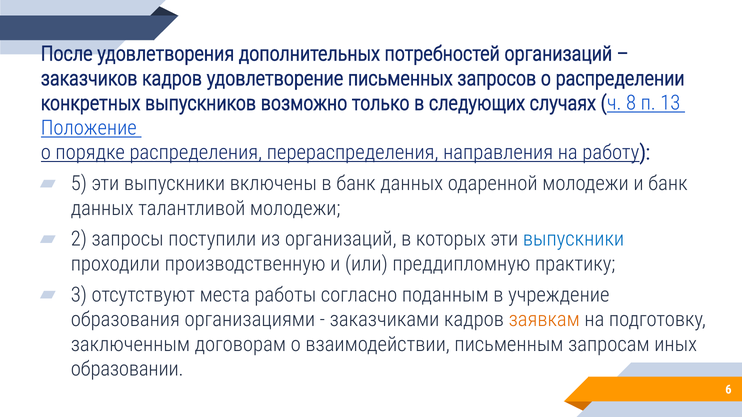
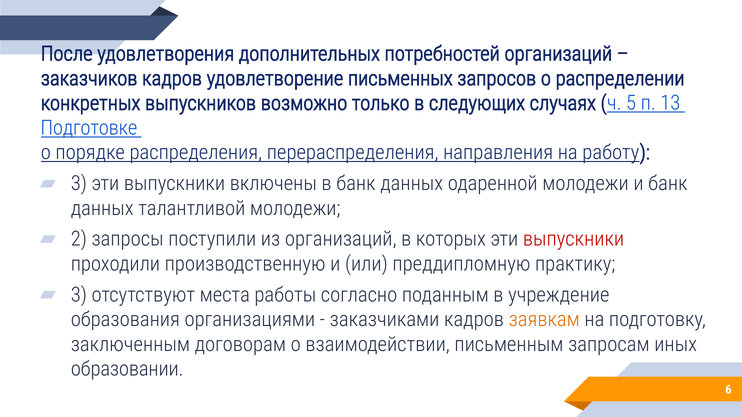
8: 8 -> 5
Положение: Положение -> Подготовке
5 at (79, 184): 5 -> 3
выпускники at (574, 239) colour: blue -> red
